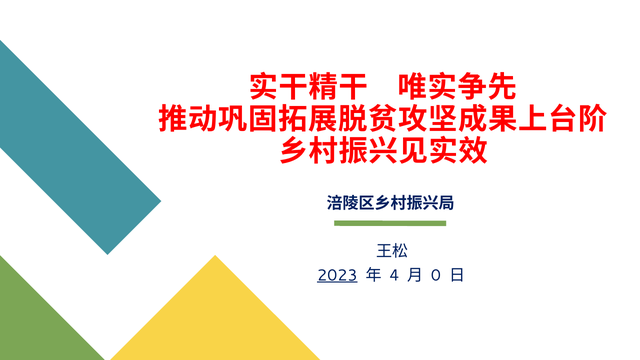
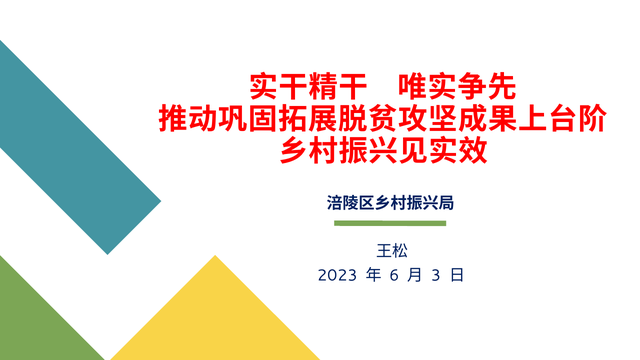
2023 underline: present -> none
4: 4 -> 6
0: 0 -> 3
